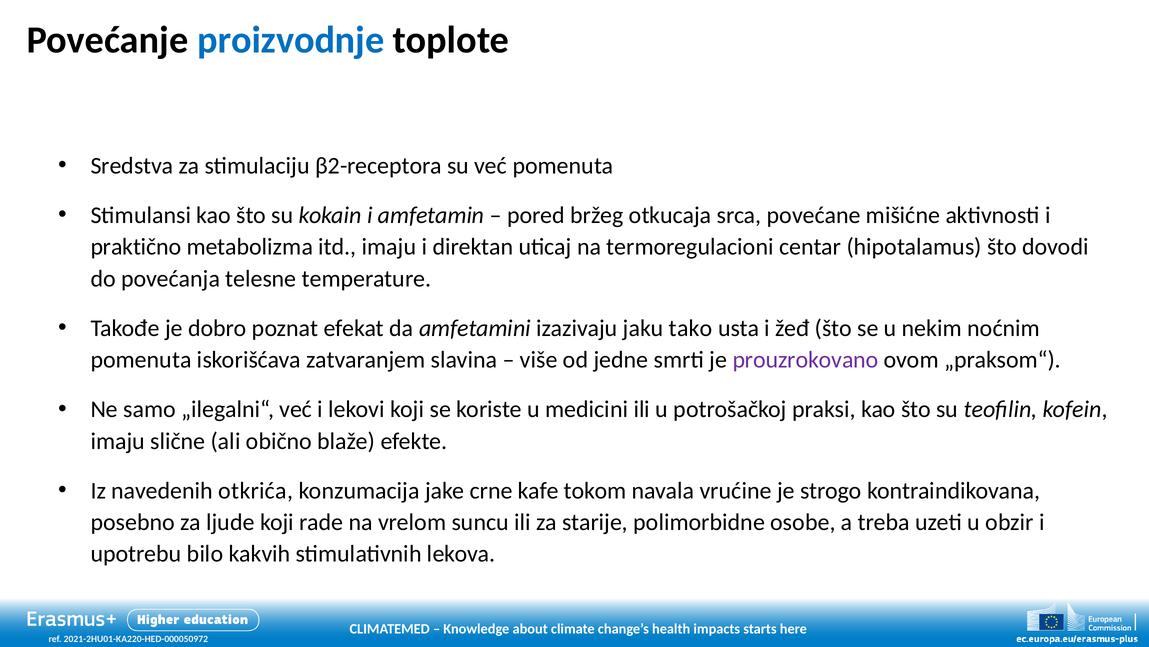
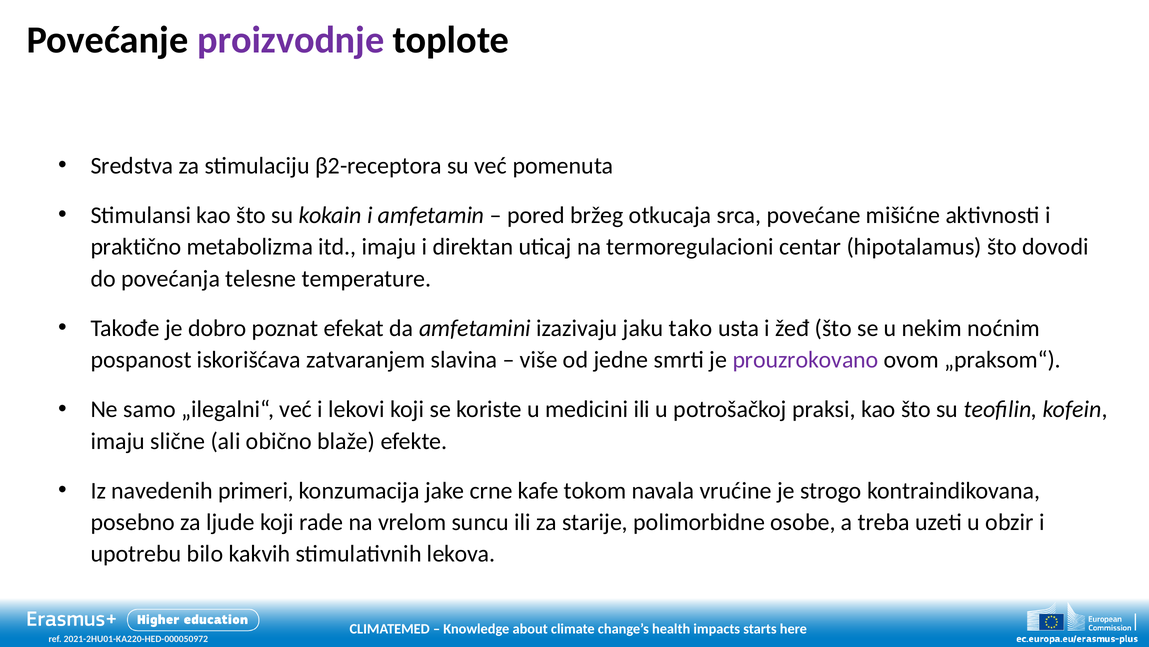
proizvodnje colour: blue -> purple
pomenuta at (141, 359): pomenuta -> pospanost
otkrića: otkrića -> primeri
